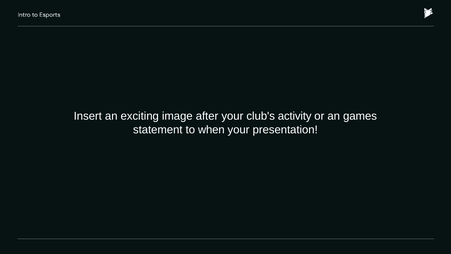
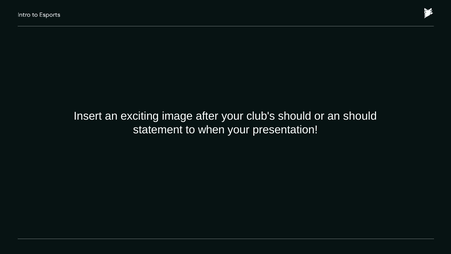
club's activity: activity -> should
an games: games -> should
